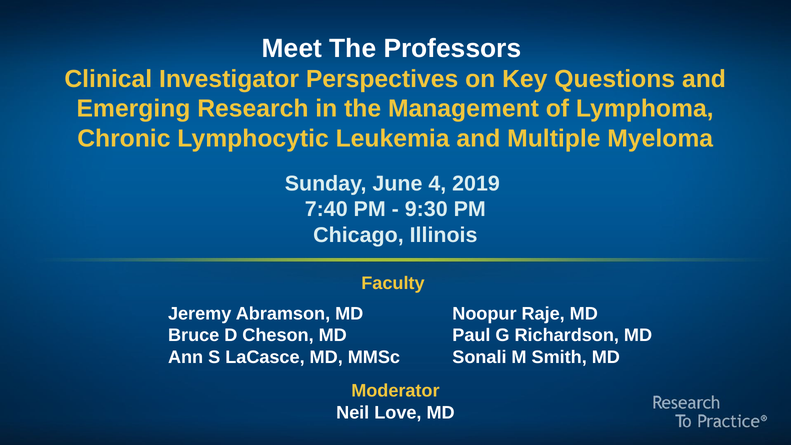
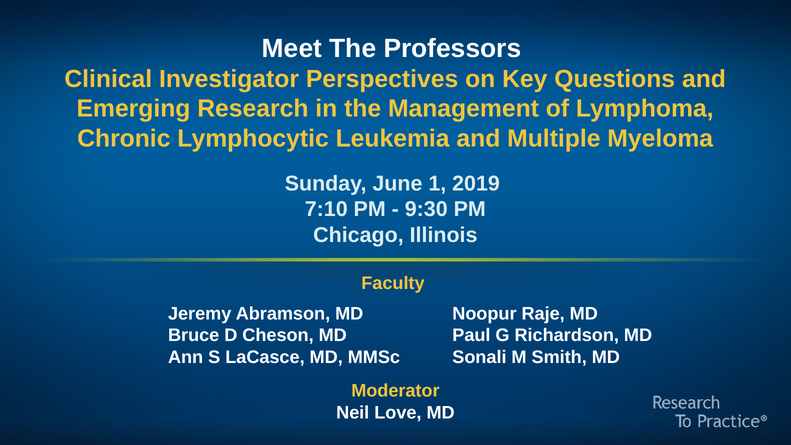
4: 4 -> 1
7:40: 7:40 -> 7:10
